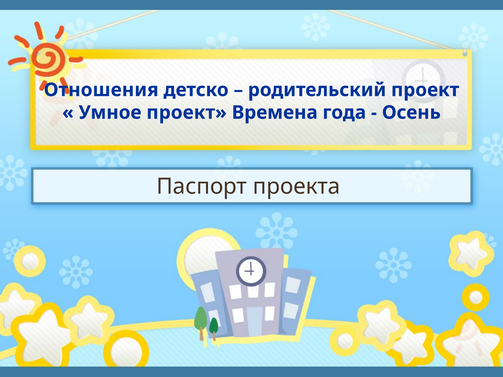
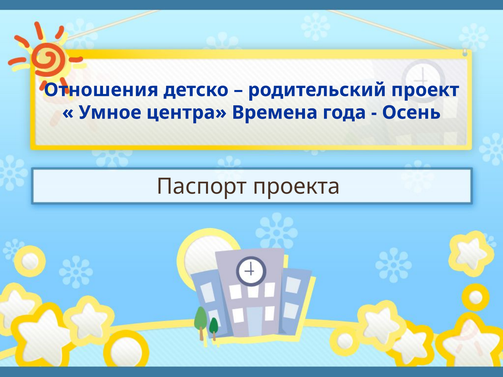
Умное проект: проект -> центра
